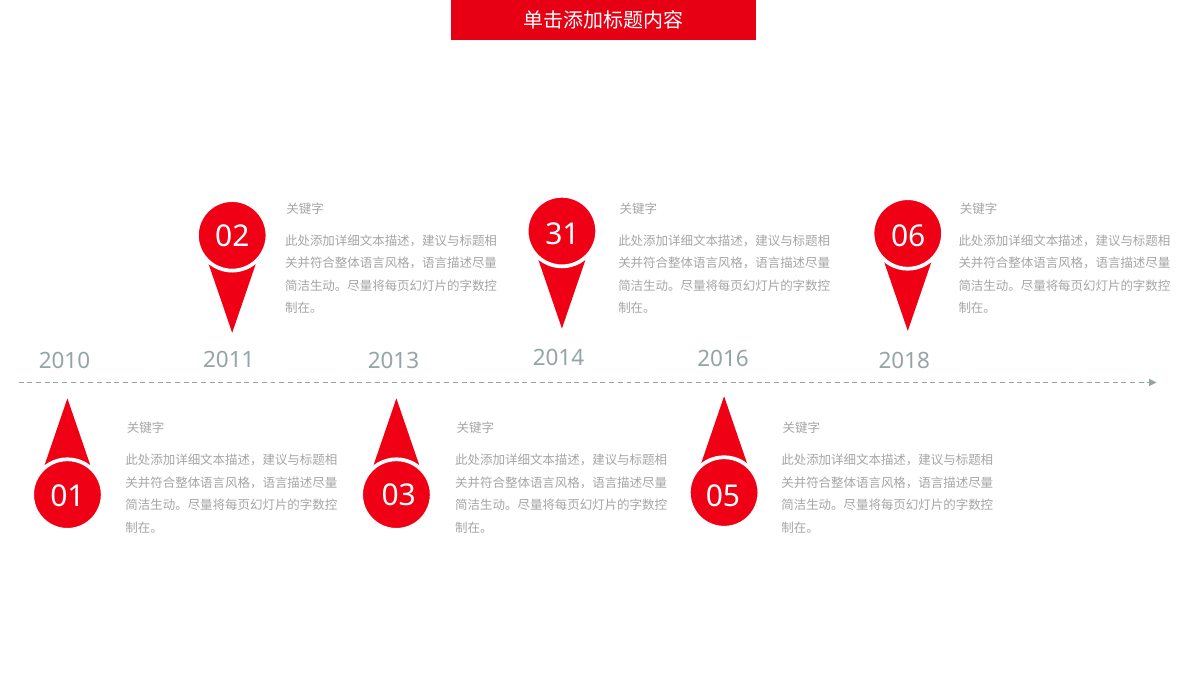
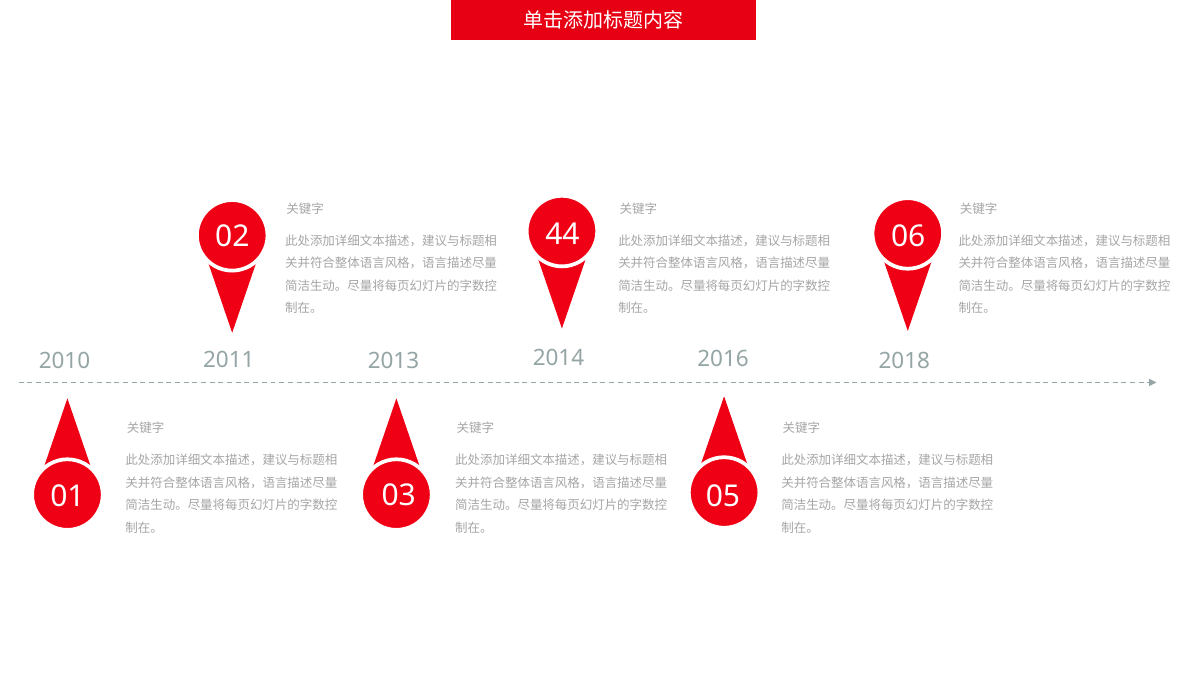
31: 31 -> 44
